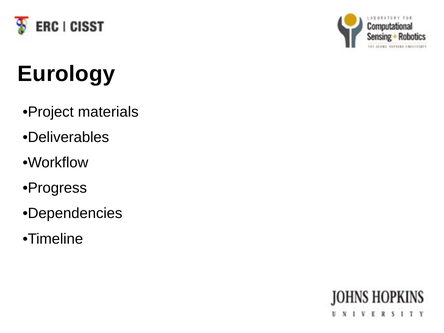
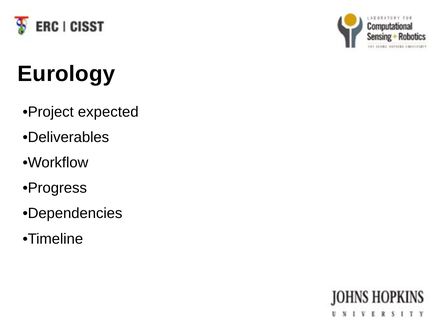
materials: materials -> expected
